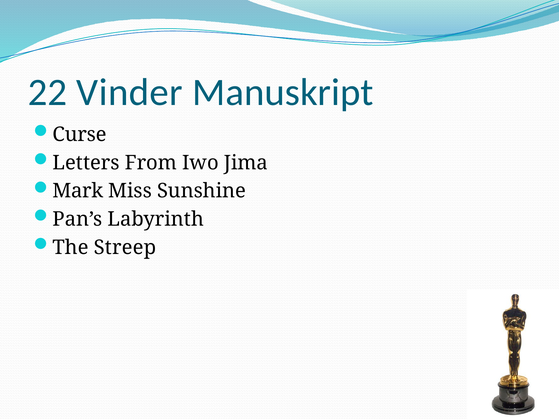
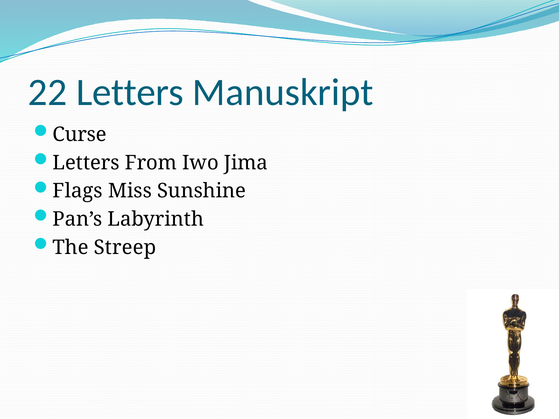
22 Vinder: Vinder -> Letters
Mark: Mark -> Flags
